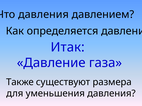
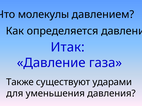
давления at (43, 14): давления -> молекулы
размера: размера -> ударами
